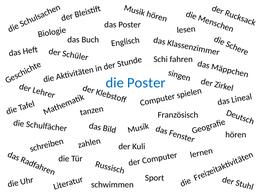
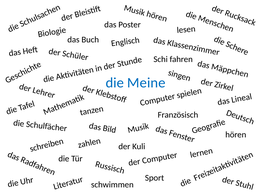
die Poster: Poster -> Meine
